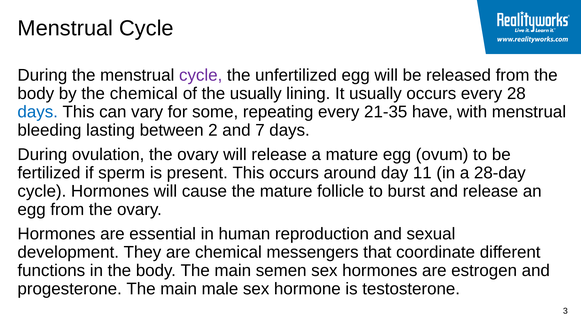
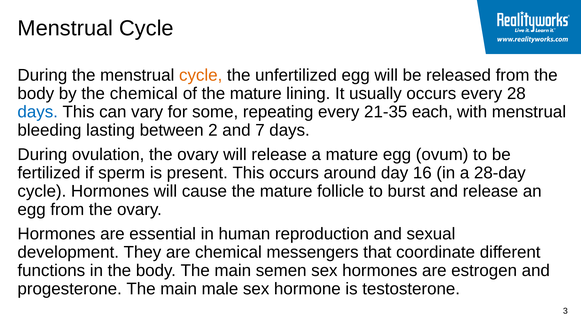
cycle at (201, 75) colour: purple -> orange
of the usually: usually -> mature
have: have -> each
11: 11 -> 16
